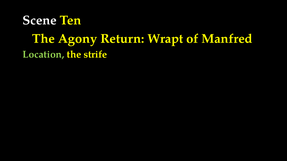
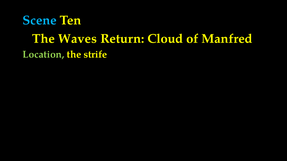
Scene colour: white -> light blue
Agony: Agony -> Waves
Wrapt: Wrapt -> Cloud
